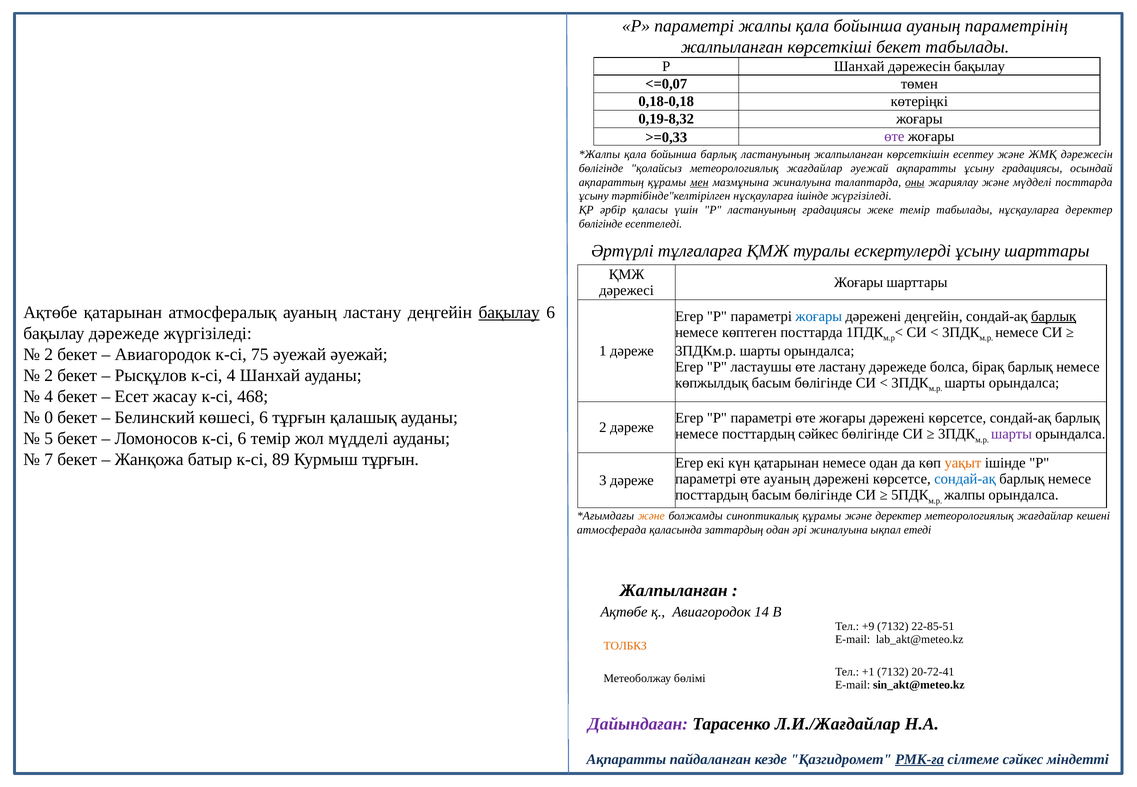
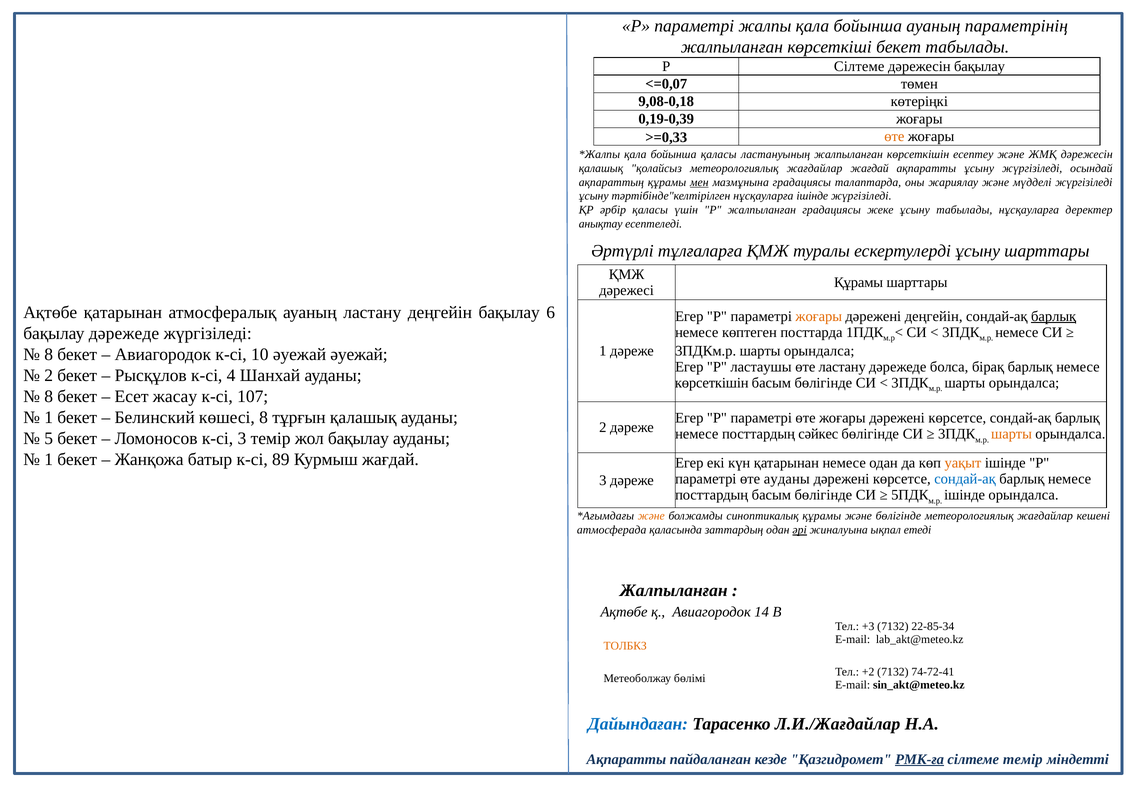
Р Шанхай: Шанхай -> Сілтеме
0,18-0,18: 0,18-0,18 -> 9,08-0,18
0,19-8,32: 0,19-8,32 -> 0,19-0,39
өте at (894, 137) colour: purple -> orange
бойынша барлық: барлық -> қаласы
бөлігінде at (601, 168): бөлігінде -> қалашық
жағдайлар әуежай: әуежай -> жағдай
ұсыну градациясы: градациясы -> жүргізіледі
мазмұнына жиналуына: жиналуына -> градациясы
оны underline: present -> none
мүдделі посттарда: посттарда -> жүргізіледі
Р ластануының: ластануының -> жалпыланған
жеке темір: темір -> ұсыну
бөлігінде at (601, 224): бөлігінде -> анықтау
Жоғары at (859, 282): Жоғары -> Құрамы
бақылау at (509, 312) underline: present -> none
жоғары at (819, 316) colour: blue -> orange
2 at (49, 354): 2 -> 8
75: 75 -> 10
көпжылдық at (712, 383): көпжылдық -> көрсеткішін
4 at (49, 396): 4 -> 8
468: 468 -> 107
0 at (49, 417): 0 -> 1
көшесі 6: 6 -> 8
шарты at (1012, 434) colour: purple -> orange
к-сі 6: 6 -> 3
жол мүдделі: мүдделі -> бақылау
7 at (49, 459): 7 -> 1
Курмыш тұрғын: тұрғын -> жағдай
өте ауаның: ауаның -> ауданы
жалпы at (965, 495): жалпы -> ішінде
және деректер: деректер -> бөлігінде
әрі underline: none -> present
+9: +9 -> +3
22-85-51: 22-85-51 -> 22-85-34
+1: +1 -> +2
20-72-41: 20-72-41 -> 74-72-41
Дайындаған colour: purple -> blue
сілтеме сәйкес: сәйкес -> темір
